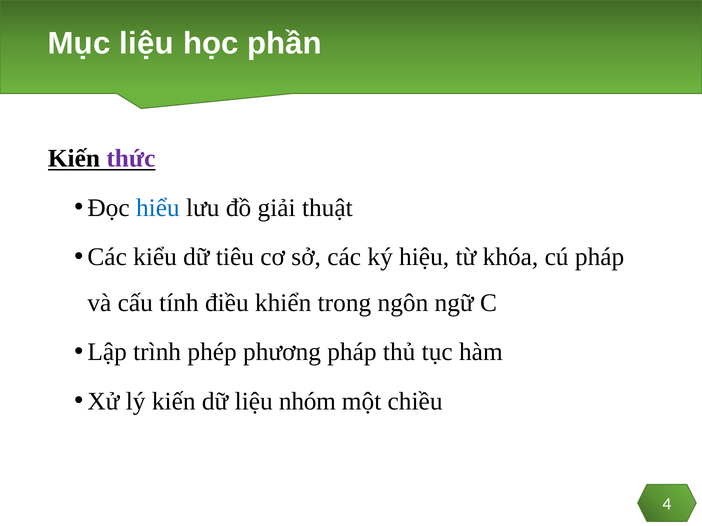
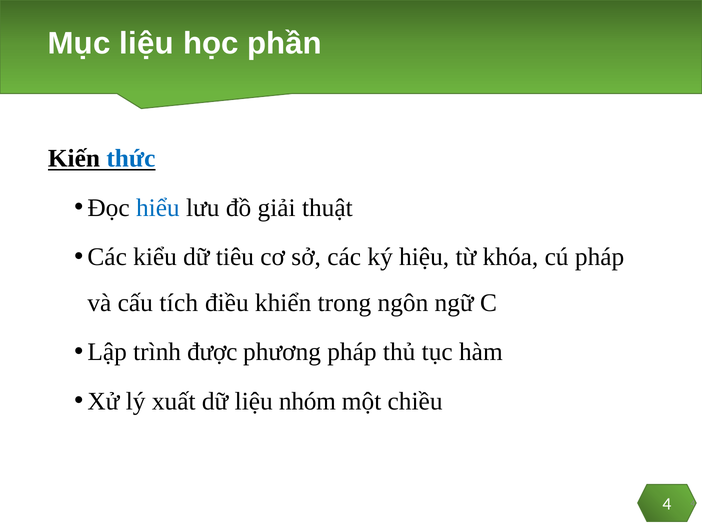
thức colour: purple -> blue
tính: tính -> tích
phép: phép -> được
lý kiến: kiến -> xuất
